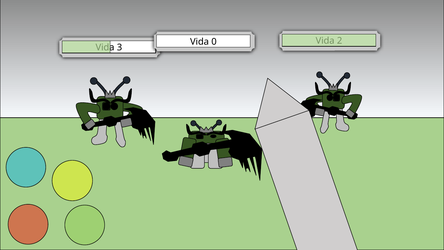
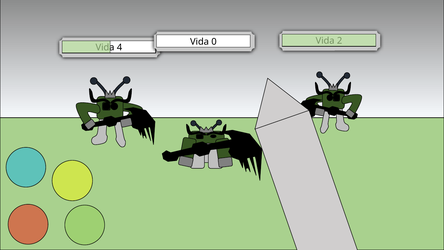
3: 3 -> 4
